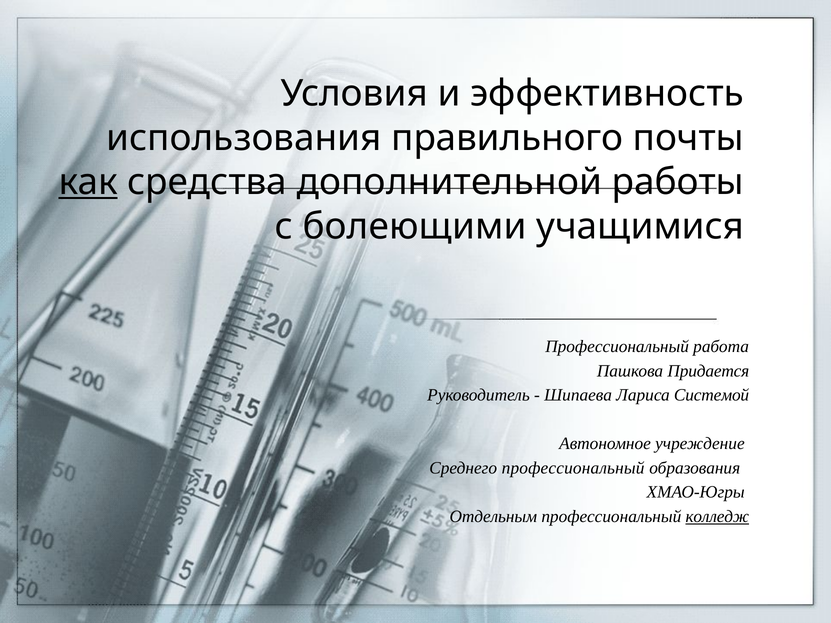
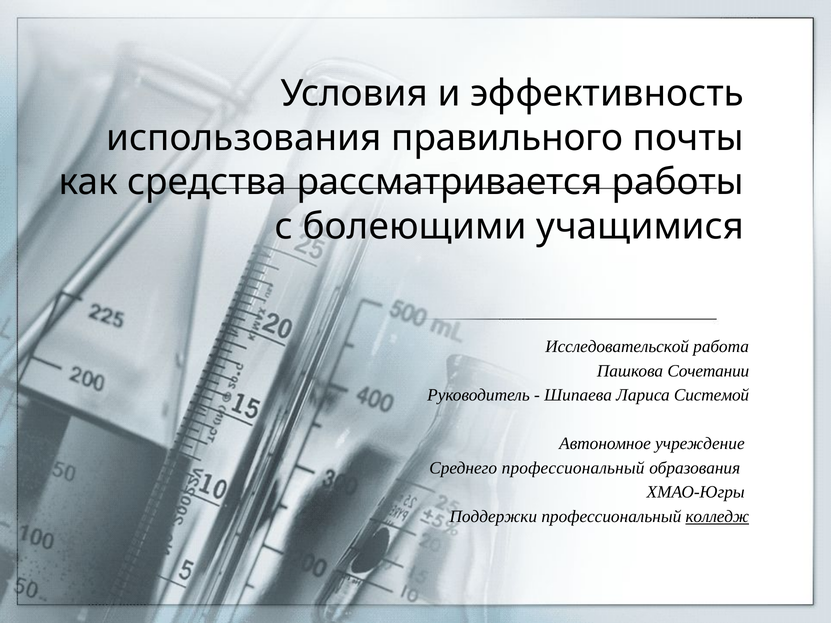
как underline: present -> none
дополнительной: дополнительной -> рассматривается
Профессиональный at (617, 347): Профессиональный -> Исследовательской
Придается: Придается -> Сочетании
Отдельным: Отдельным -> Поддержки
